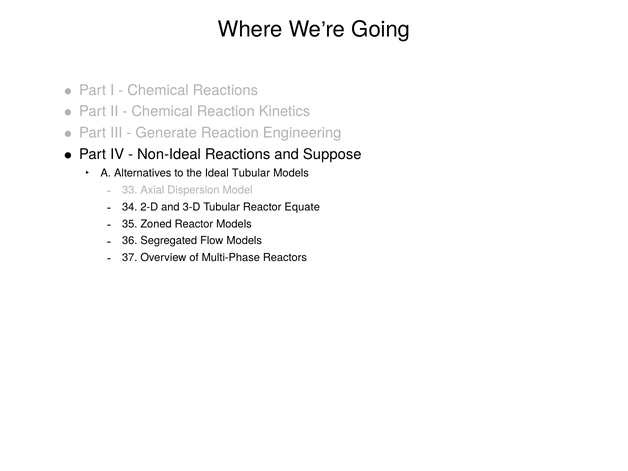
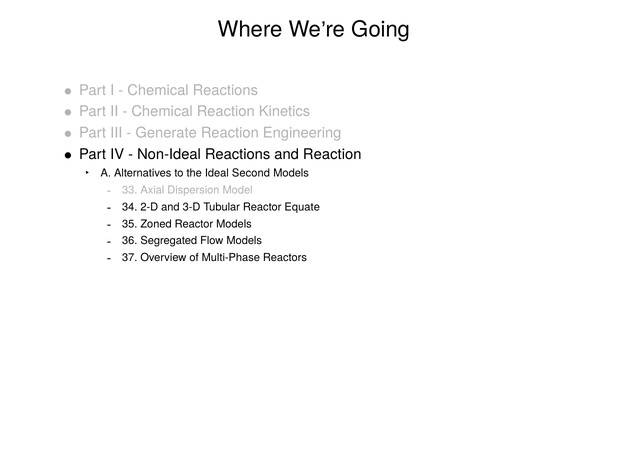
and Suppose: Suppose -> Reaction
Ideal Tubular: Tubular -> Second
